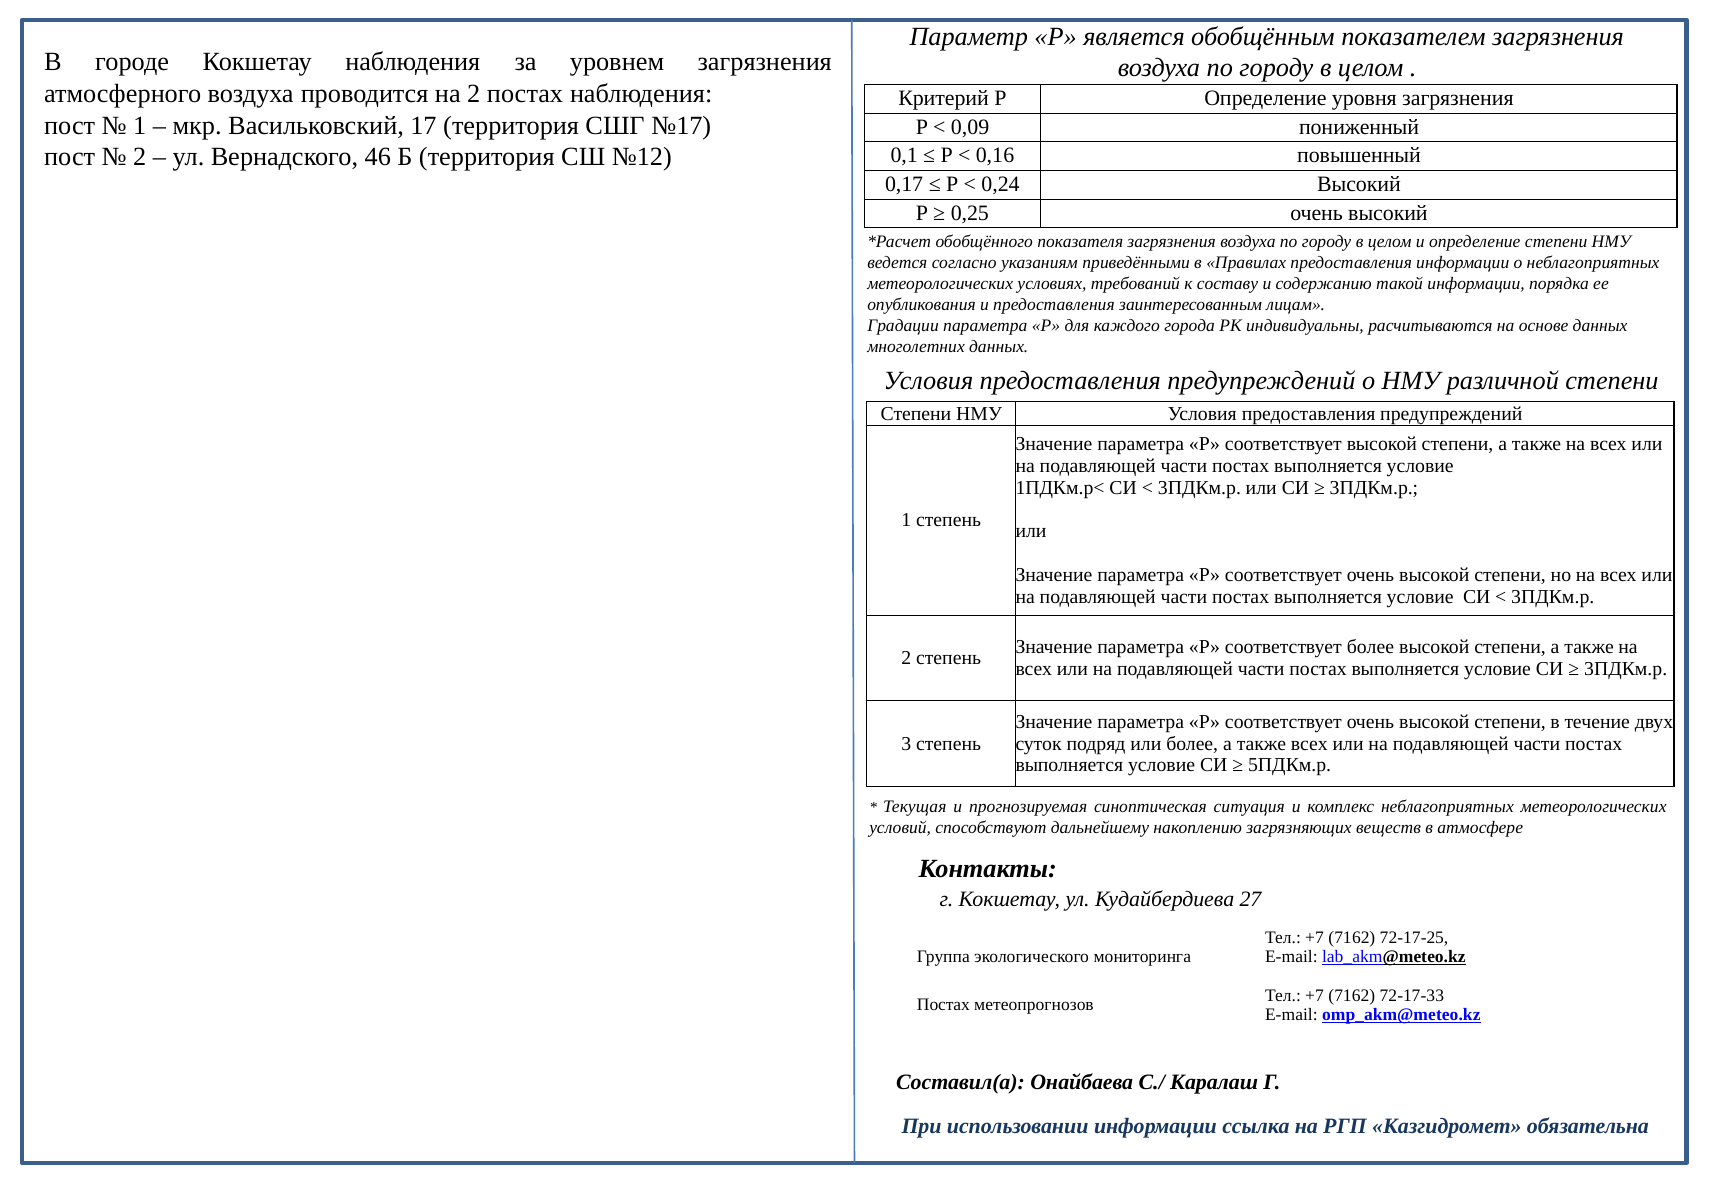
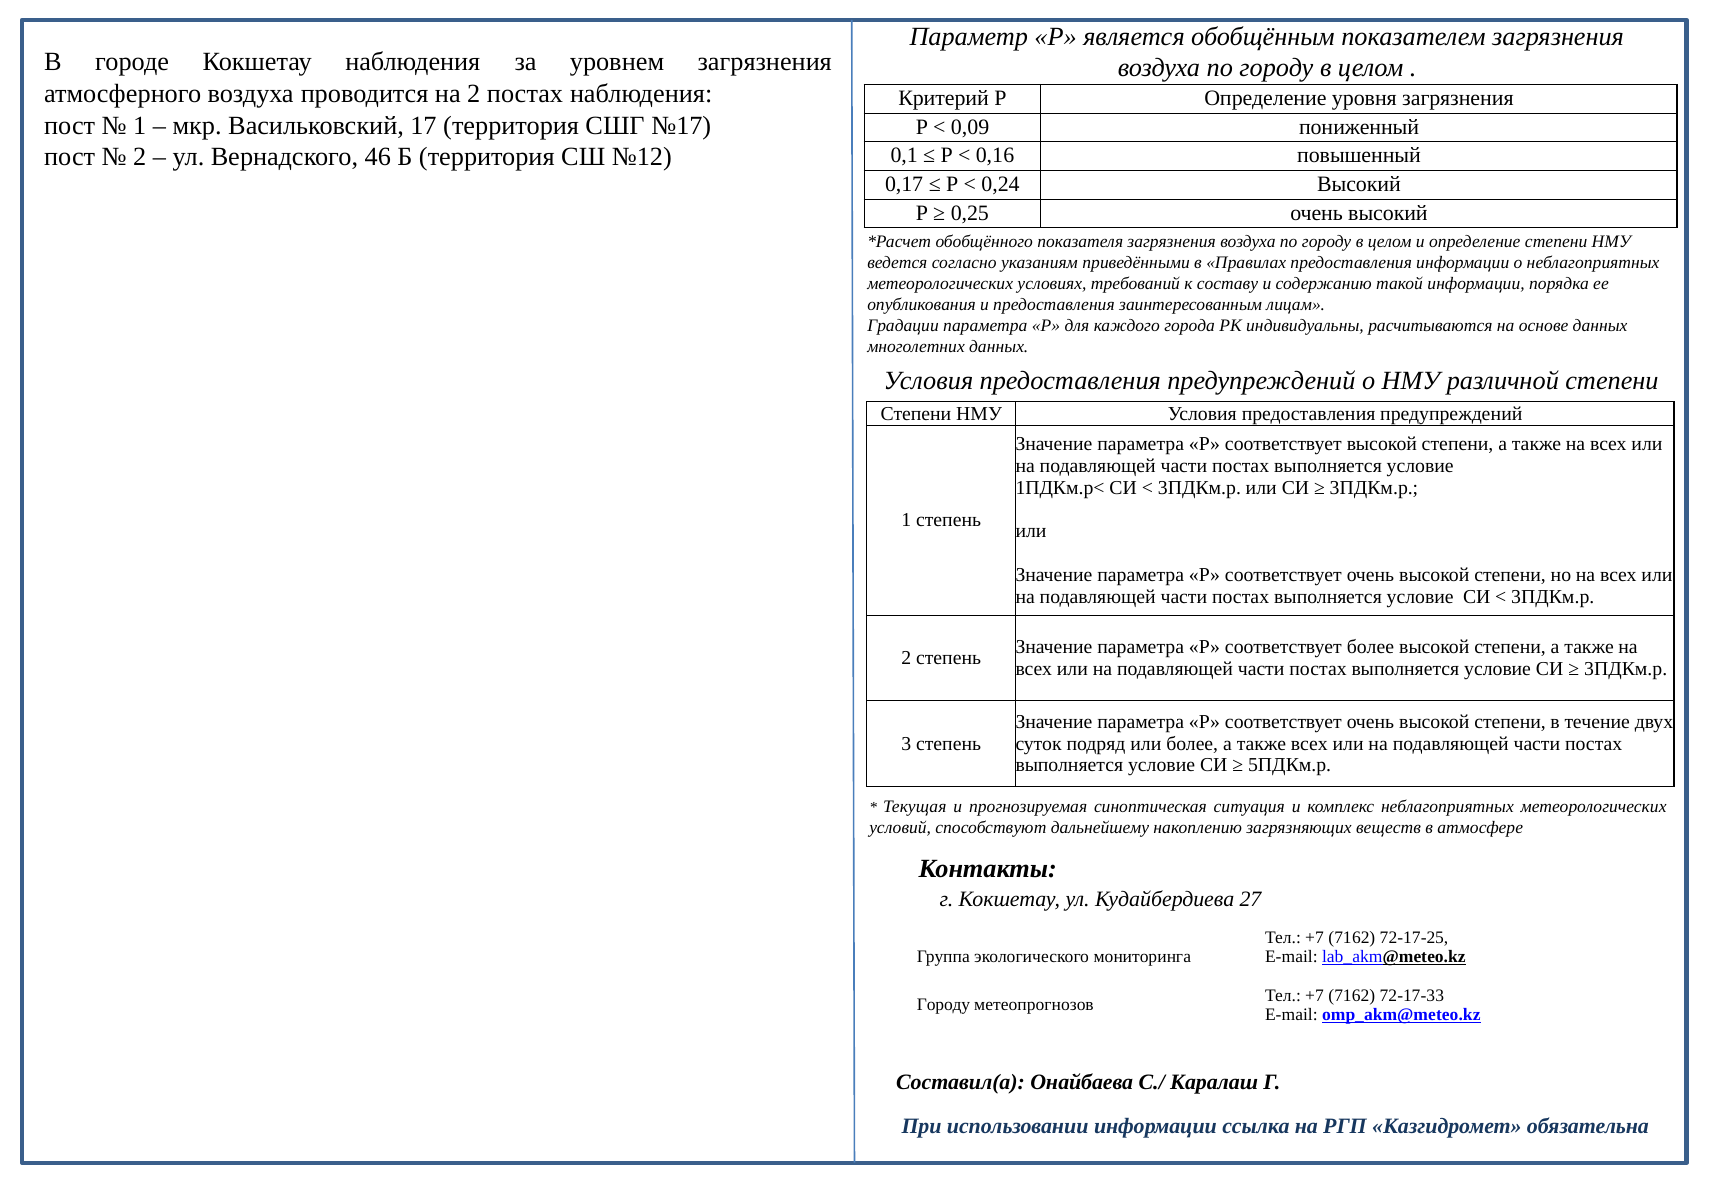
Постах at (943, 1005): Постах -> Городу
